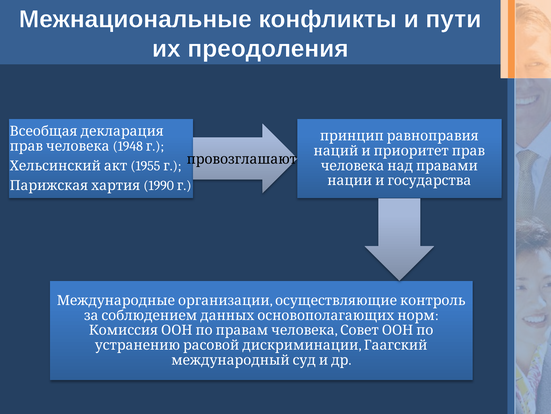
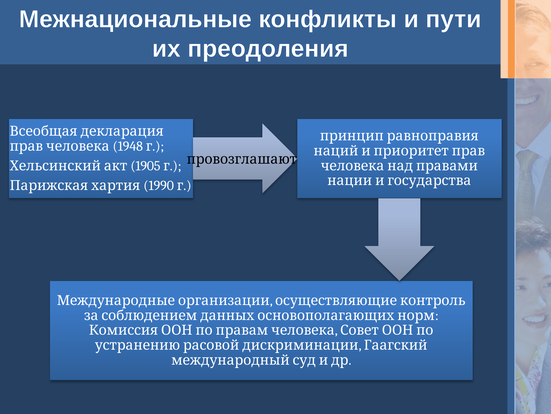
1955: 1955 -> 1905
